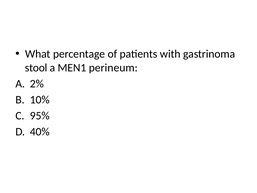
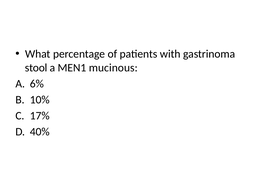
perineum: perineum -> mucinous
2%: 2% -> 6%
95%: 95% -> 17%
